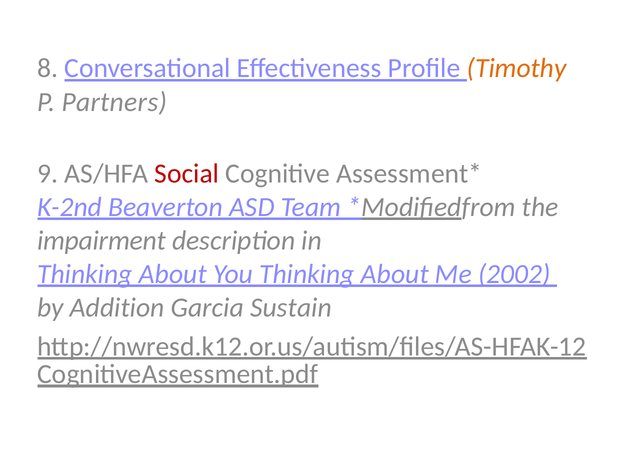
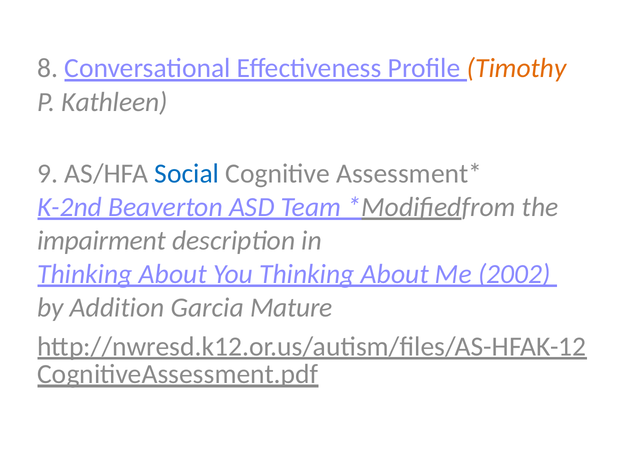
Partners: Partners -> Kathleen
Social colour: red -> blue
Sustain: Sustain -> Mature
